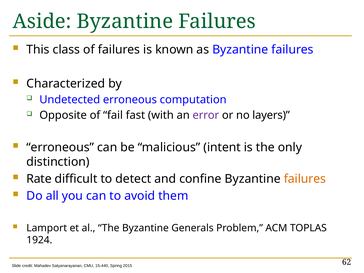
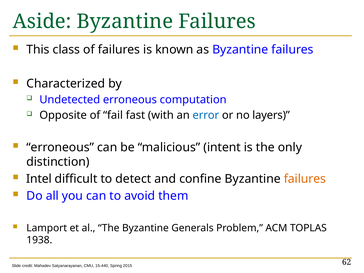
error colour: purple -> blue
Rate: Rate -> Intel
1924: 1924 -> 1938
